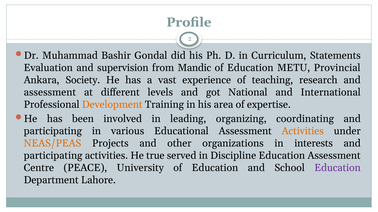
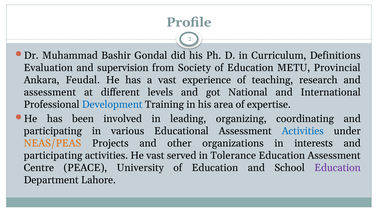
Statements: Statements -> Definitions
Mandic: Mandic -> Society
Society: Society -> Feudal
Development colour: orange -> blue
Activities at (303, 131) colour: orange -> blue
He true: true -> vast
Discipline: Discipline -> Tolerance
